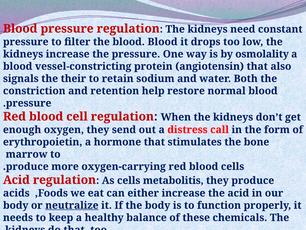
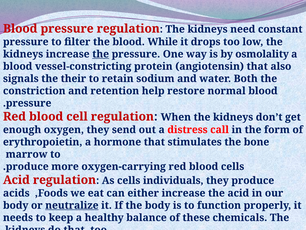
blood Blood: Blood -> While
the at (101, 54) underline: none -> present
metabolitis: metabolitis -> individuals
